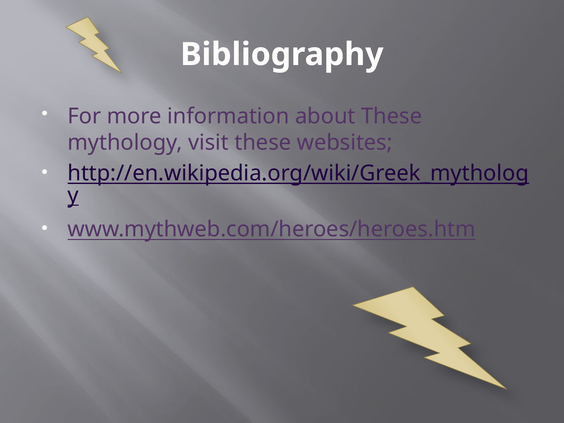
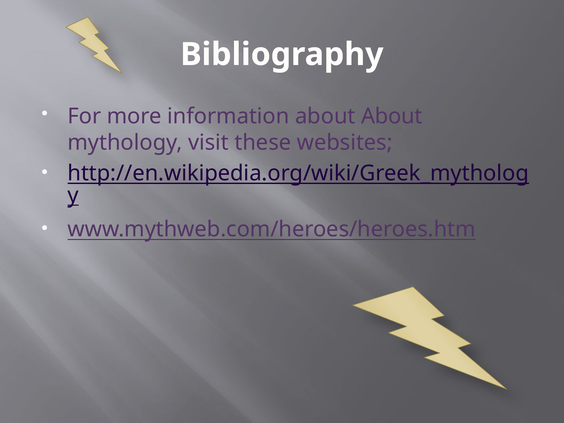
about These: These -> About
